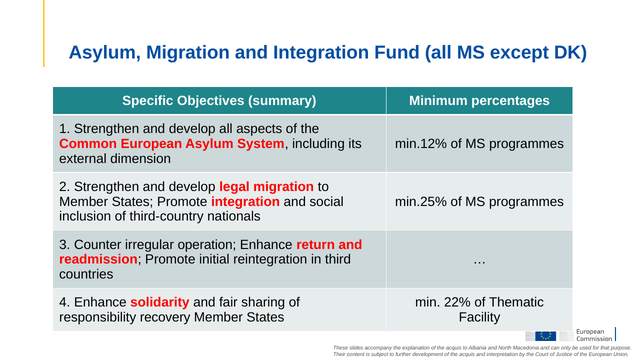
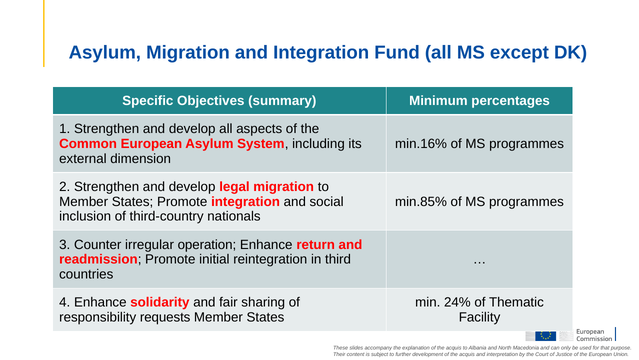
min.12%: min.12% -> min.16%
min.25%: min.25% -> min.85%
22%: 22% -> 24%
recovery: recovery -> requests
